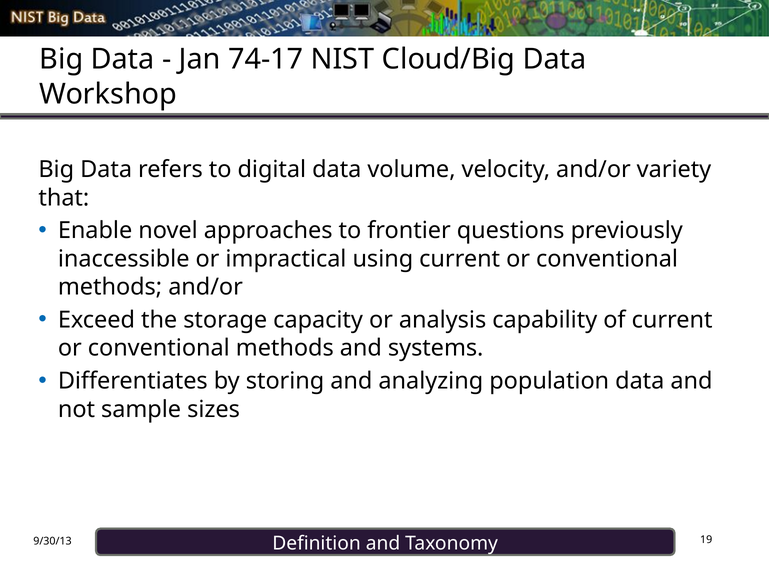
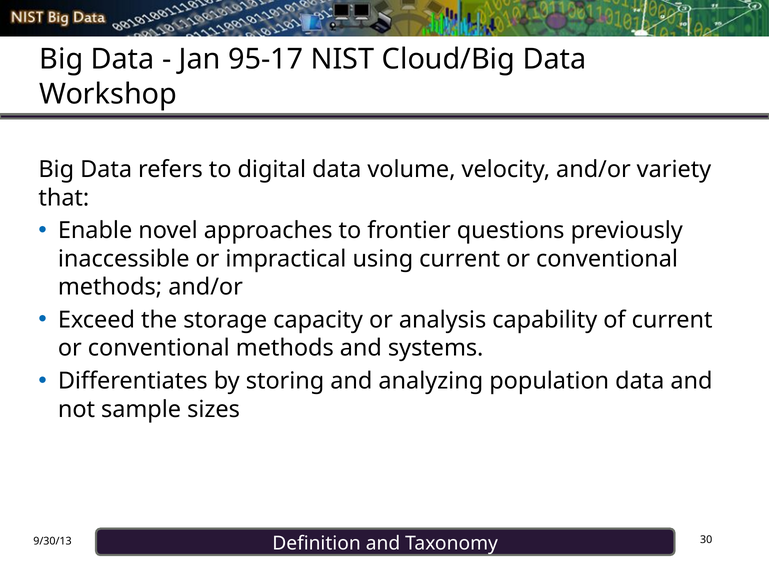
74-17: 74-17 -> 95-17
19: 19 -> 30
